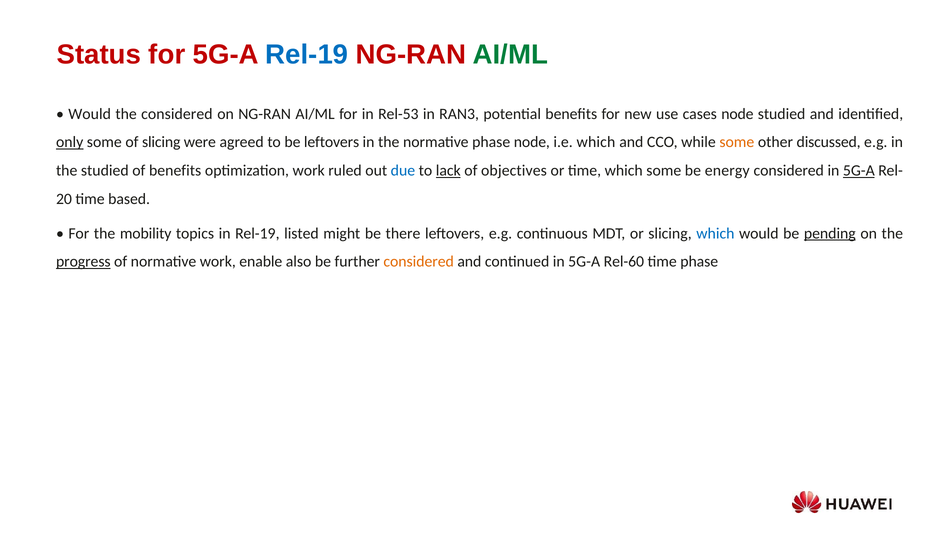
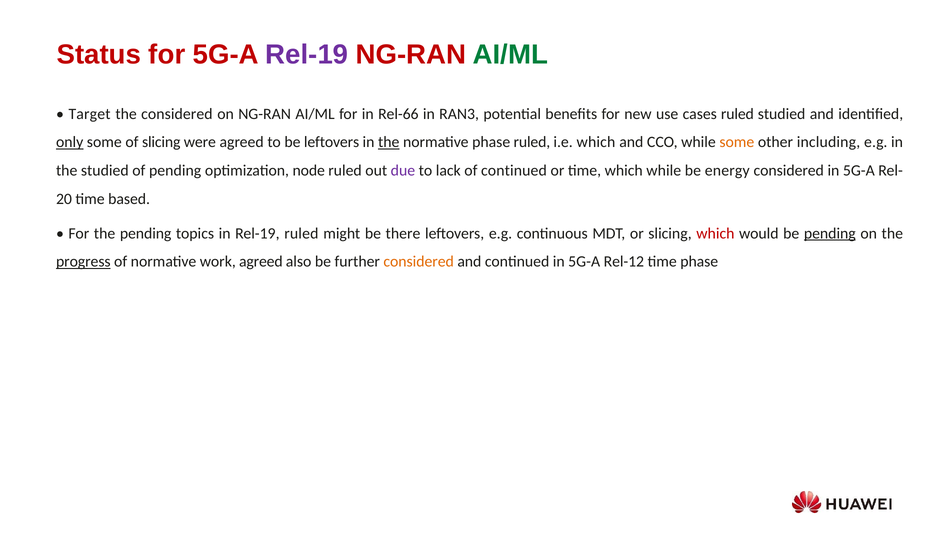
Rel-19 at (307, 55) colour: blue -> purple
Would at (90, 114): Would -> Target
Rel-53: Rel-53 -> Rel-66
cases node: node -> ruled
the at (389, 142) underline: none -> present
phase node: node -> ruled
discussed: discussed -> including
of benefits: benefits -> pending
optimization work: work -> node
due colour: blue -> purple
lack underline: present -> none
of objectives: objectives -> continued
which some: some -> while
5G-A at (859, 171) underline: present -> none
the mobility: mobility -> pending
Rel-19 listed: listed -> ruled
which at (715, 233) colour: blue -> red
work enable: enable -> agreed
Rel-60: Rel-60 -> Rel-12
